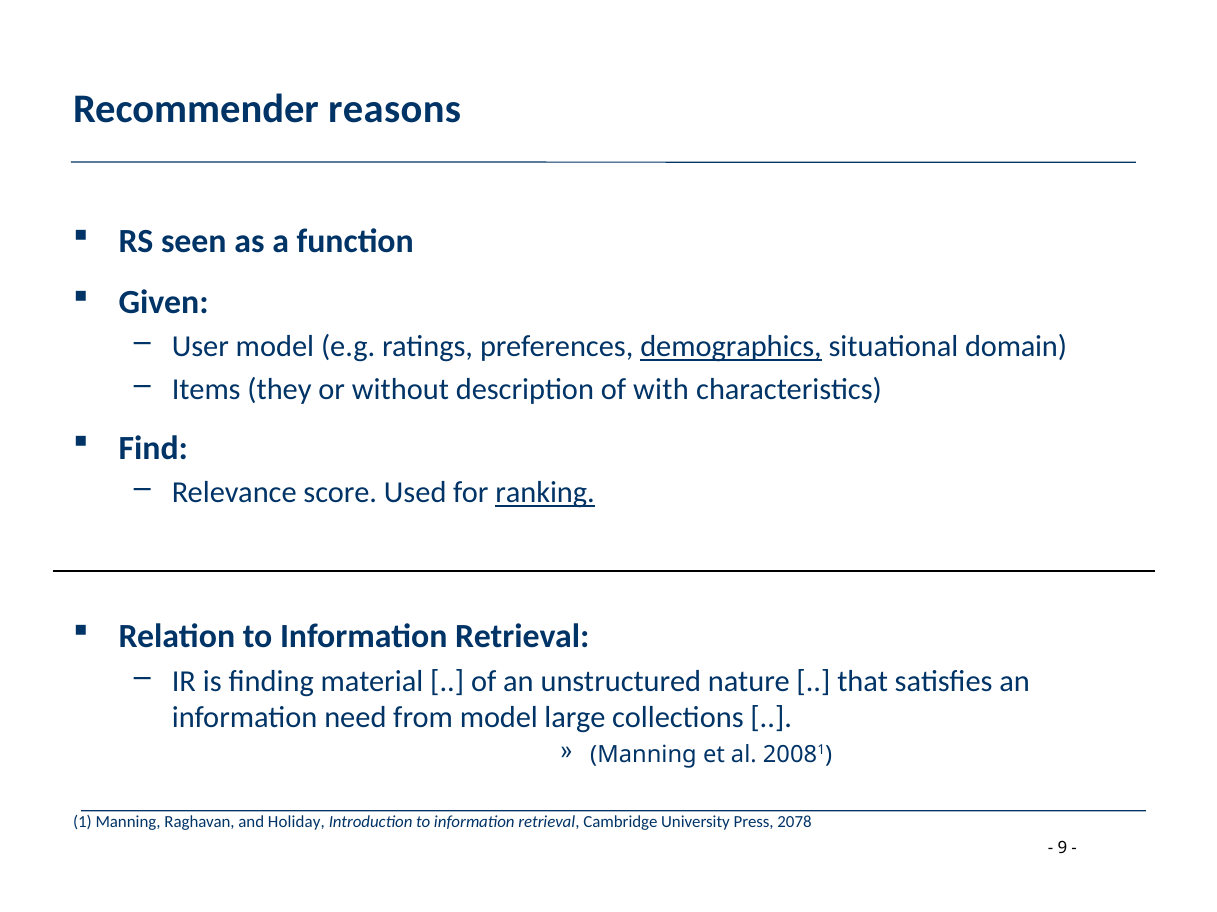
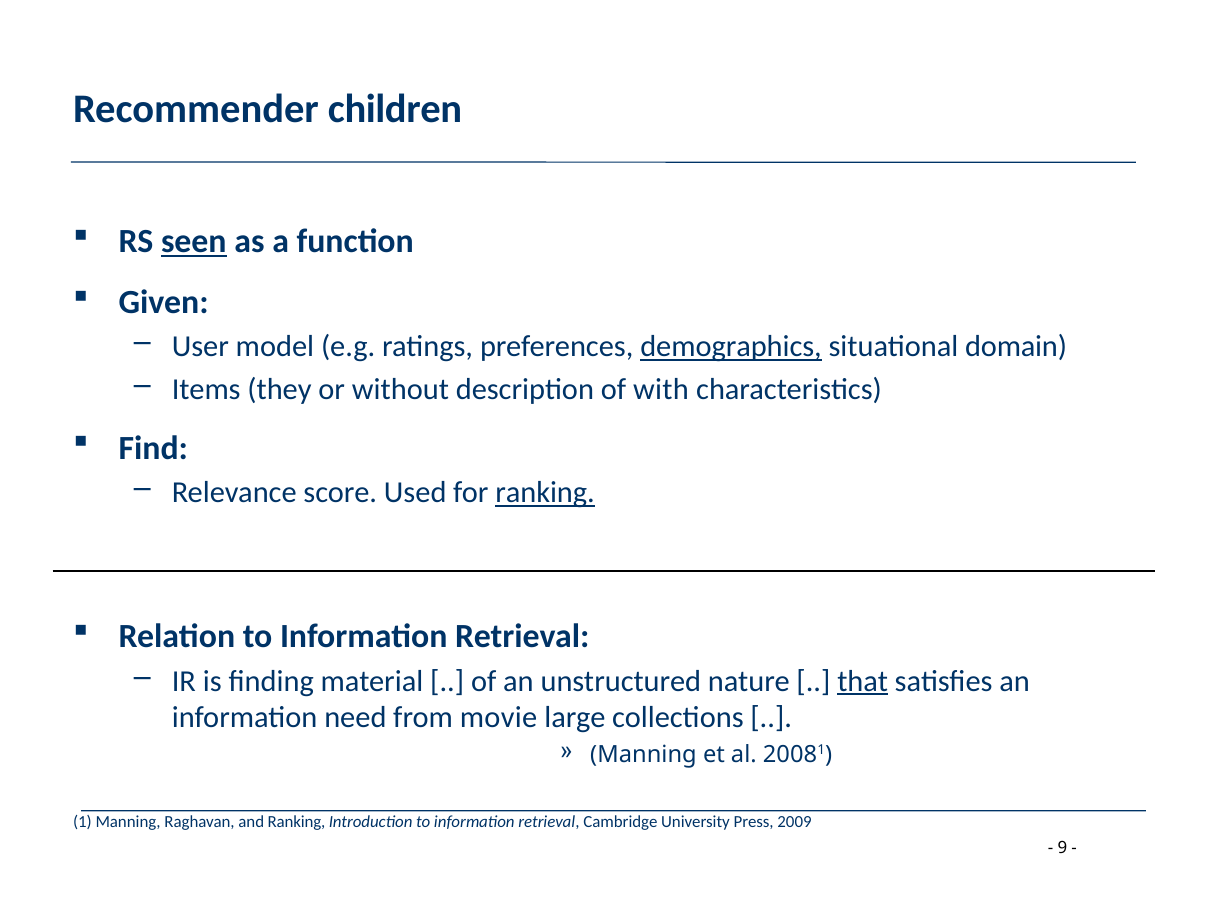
reasons: reasons -> children
seen underline: none -> present
that underline: none -> present
from model: model -> movie
and Holiday: Holiday -> Ranking
2078: 2078 -> 2009
